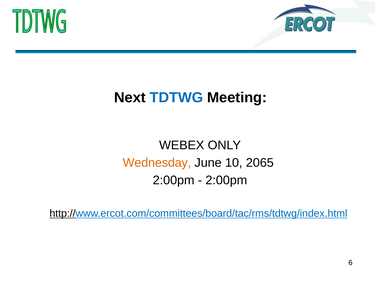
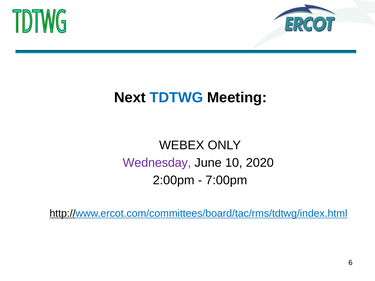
Wednesday colour: orange -> purple
2065: 2065 -> 2020
2:00pm at (226, 180): 2:00pm -> 7:00pm
